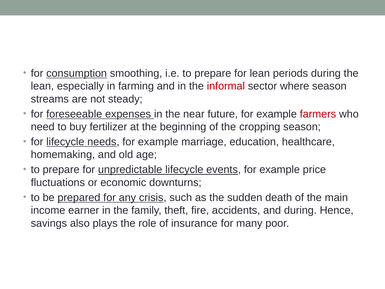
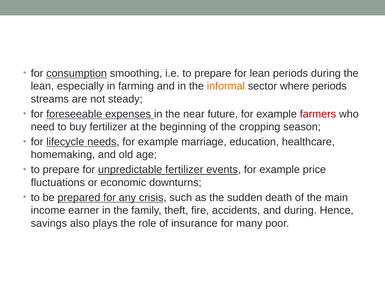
informal colour: red -> orange
where season: season -> periods
unpredictable lifecycle: lifecycle -> fertilizer
